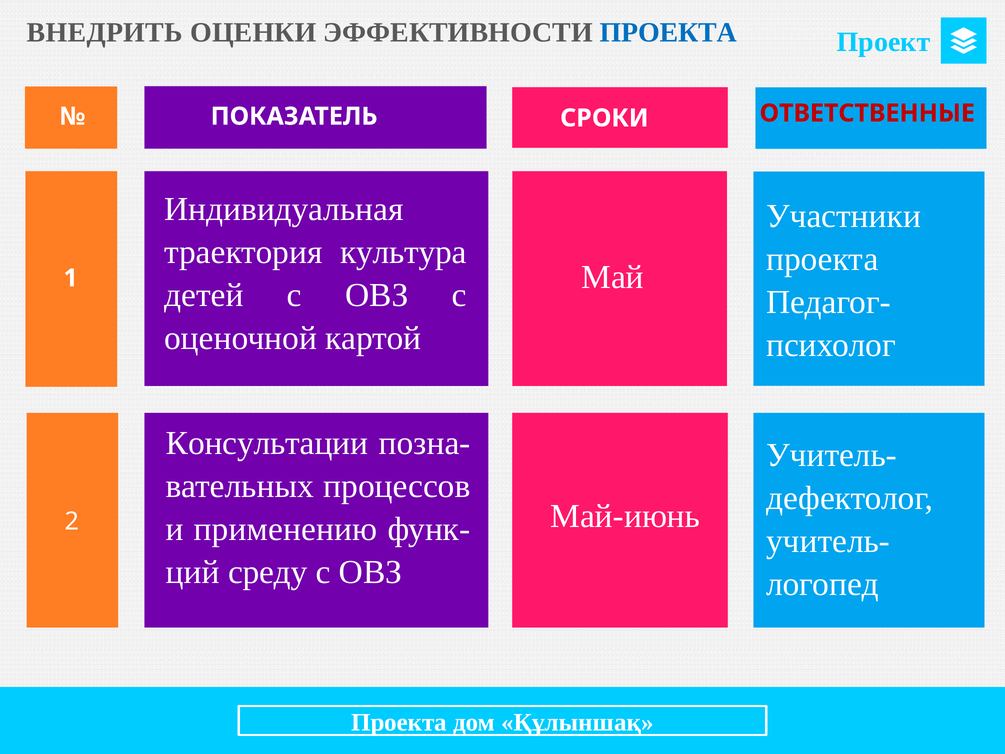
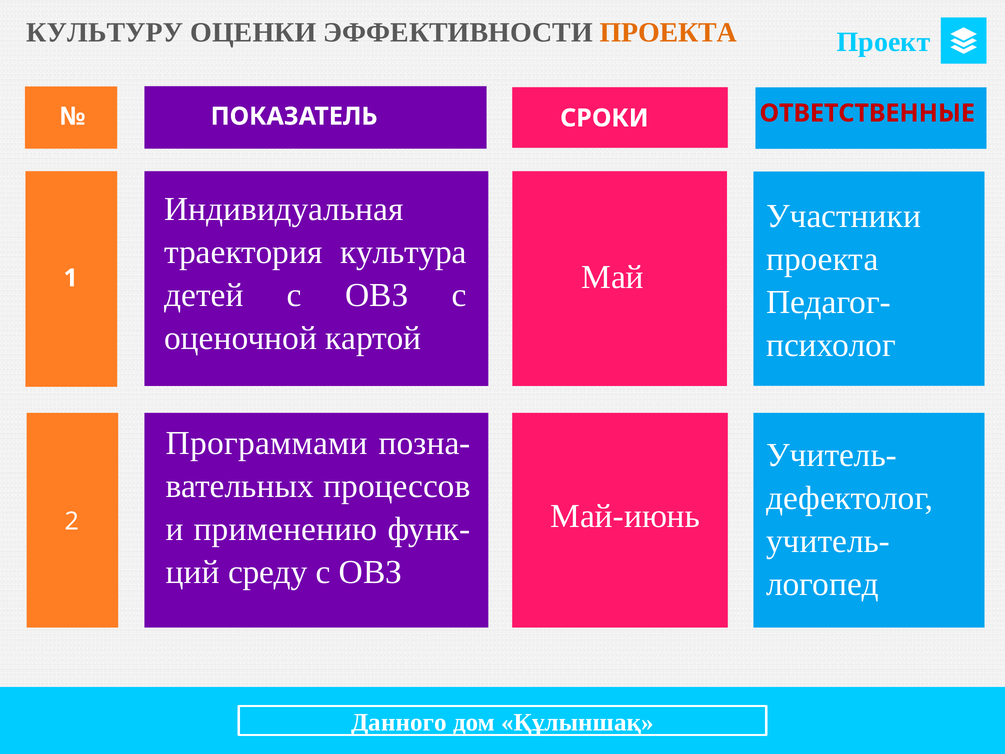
ВНЕДРИТЬ: ВНЕДРИТЬ -> КУЛЬТУРУ
ПРОЕКТА at (668, 33) colour: blue -> orange
Консультации: Консультации -> Программами
Проекта at (399, 722): Проекта -> Данного
